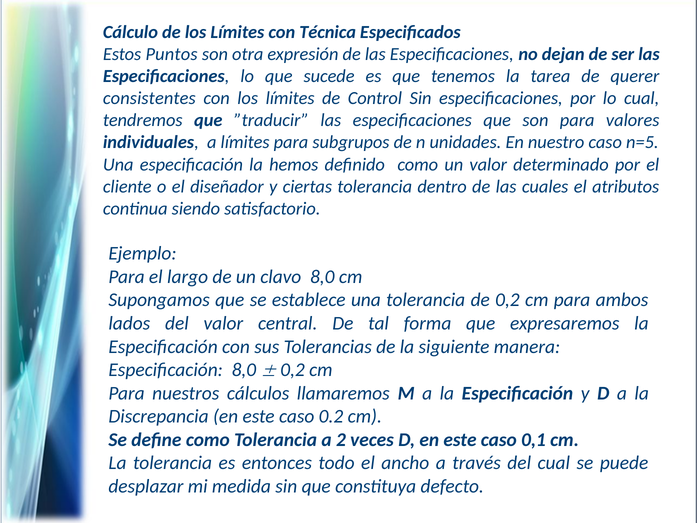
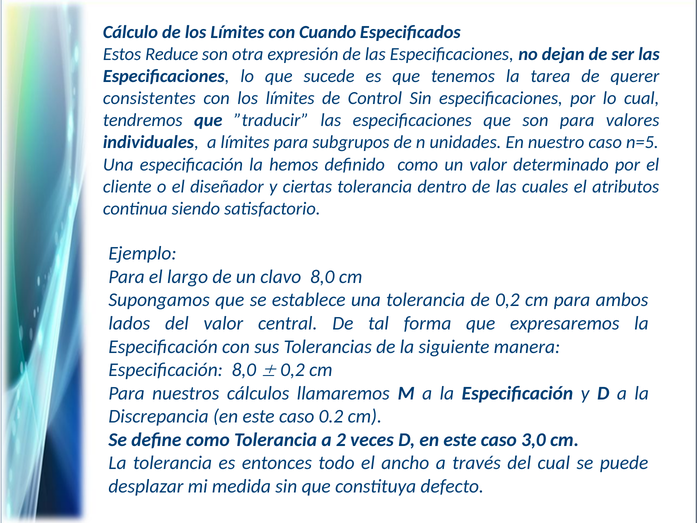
Técnica: Técnica -> Cuando
Puntos: Puntos -> Reduce
0,1: 0,1 -> 3,0
